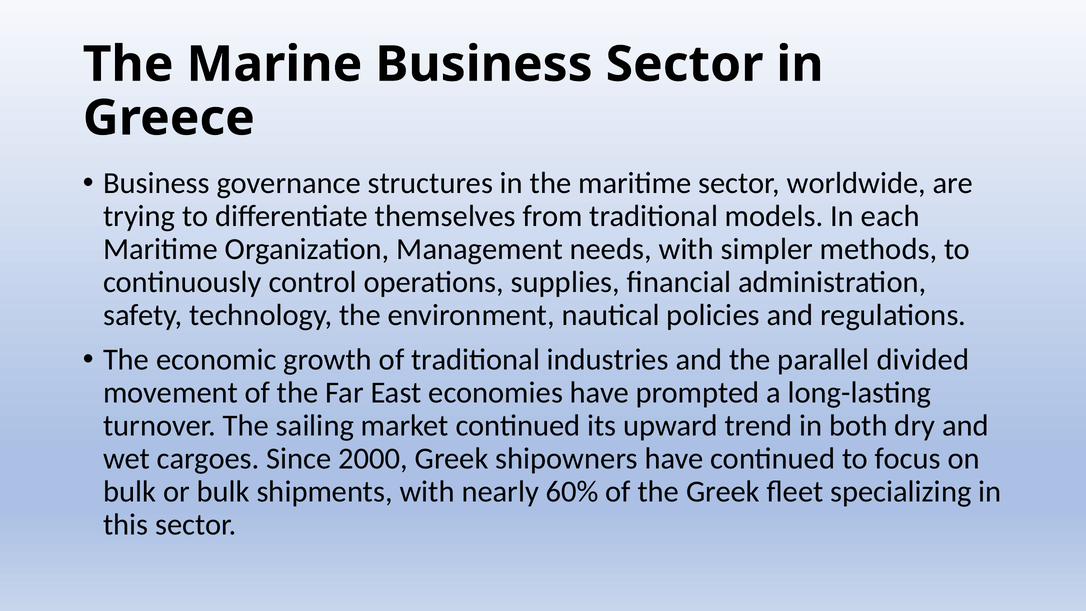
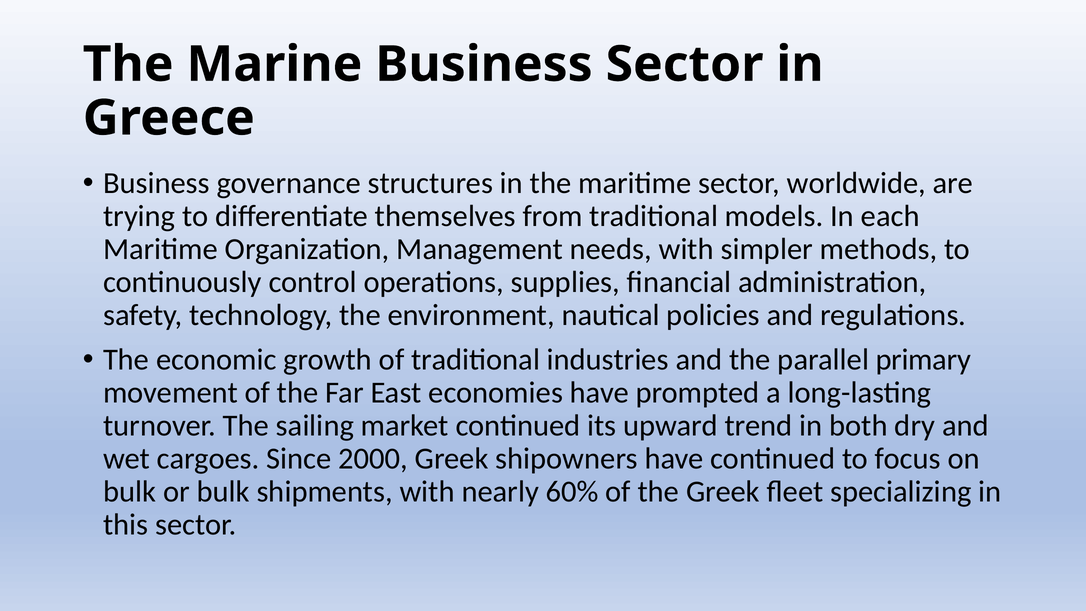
divided: divided -> primary
